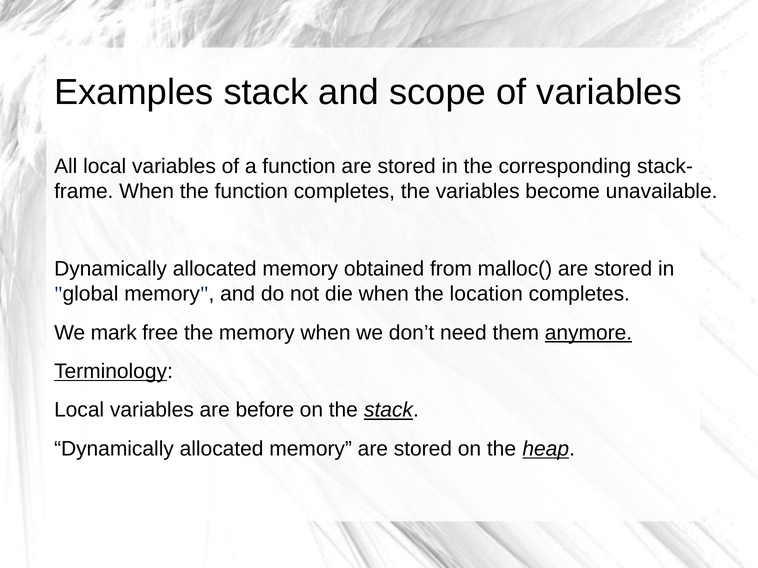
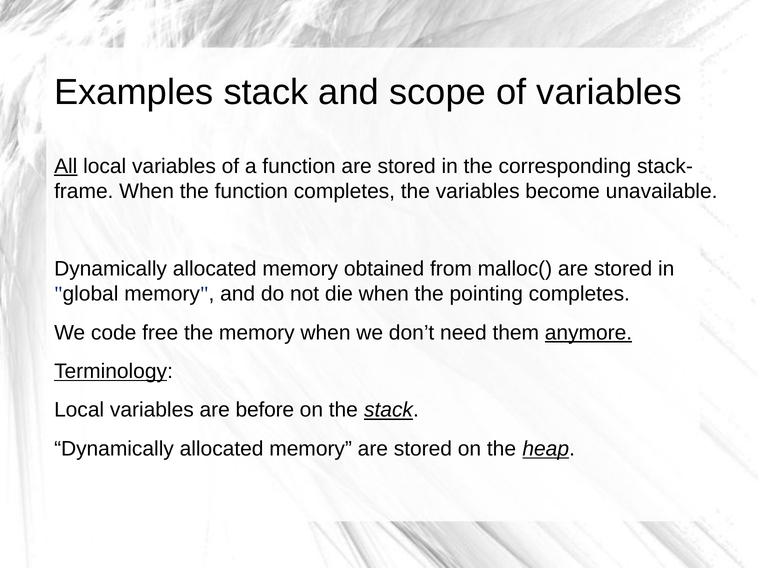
All underline: none -> present
location: location -> pointing
mark: mark -> code
